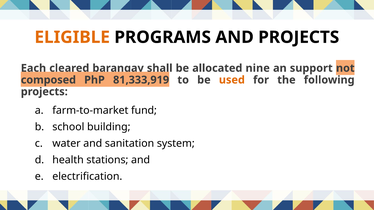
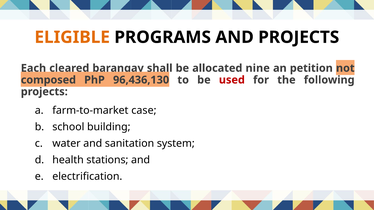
support: support -> petition
81,333,919: 81,333,919 -> 96,436,130
used colour: orange -> red
fund: fund -> case
